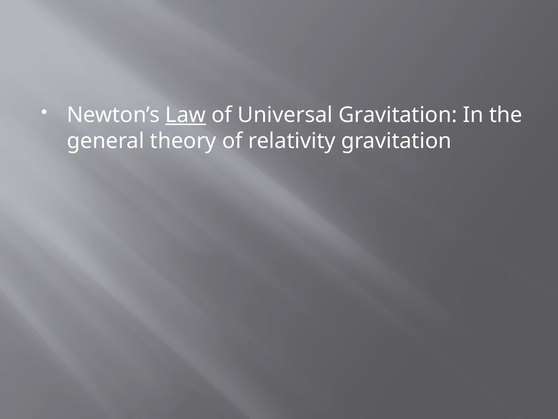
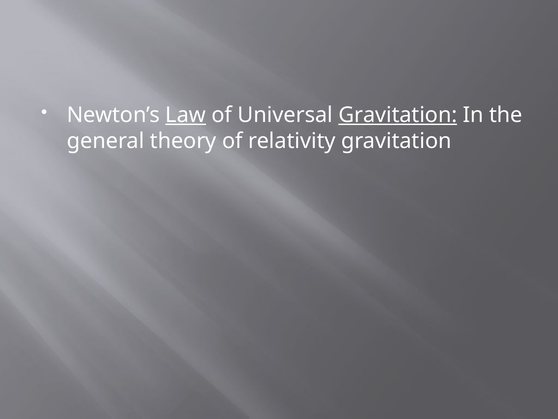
Gravitation at (398, 115) underline: none -> present
